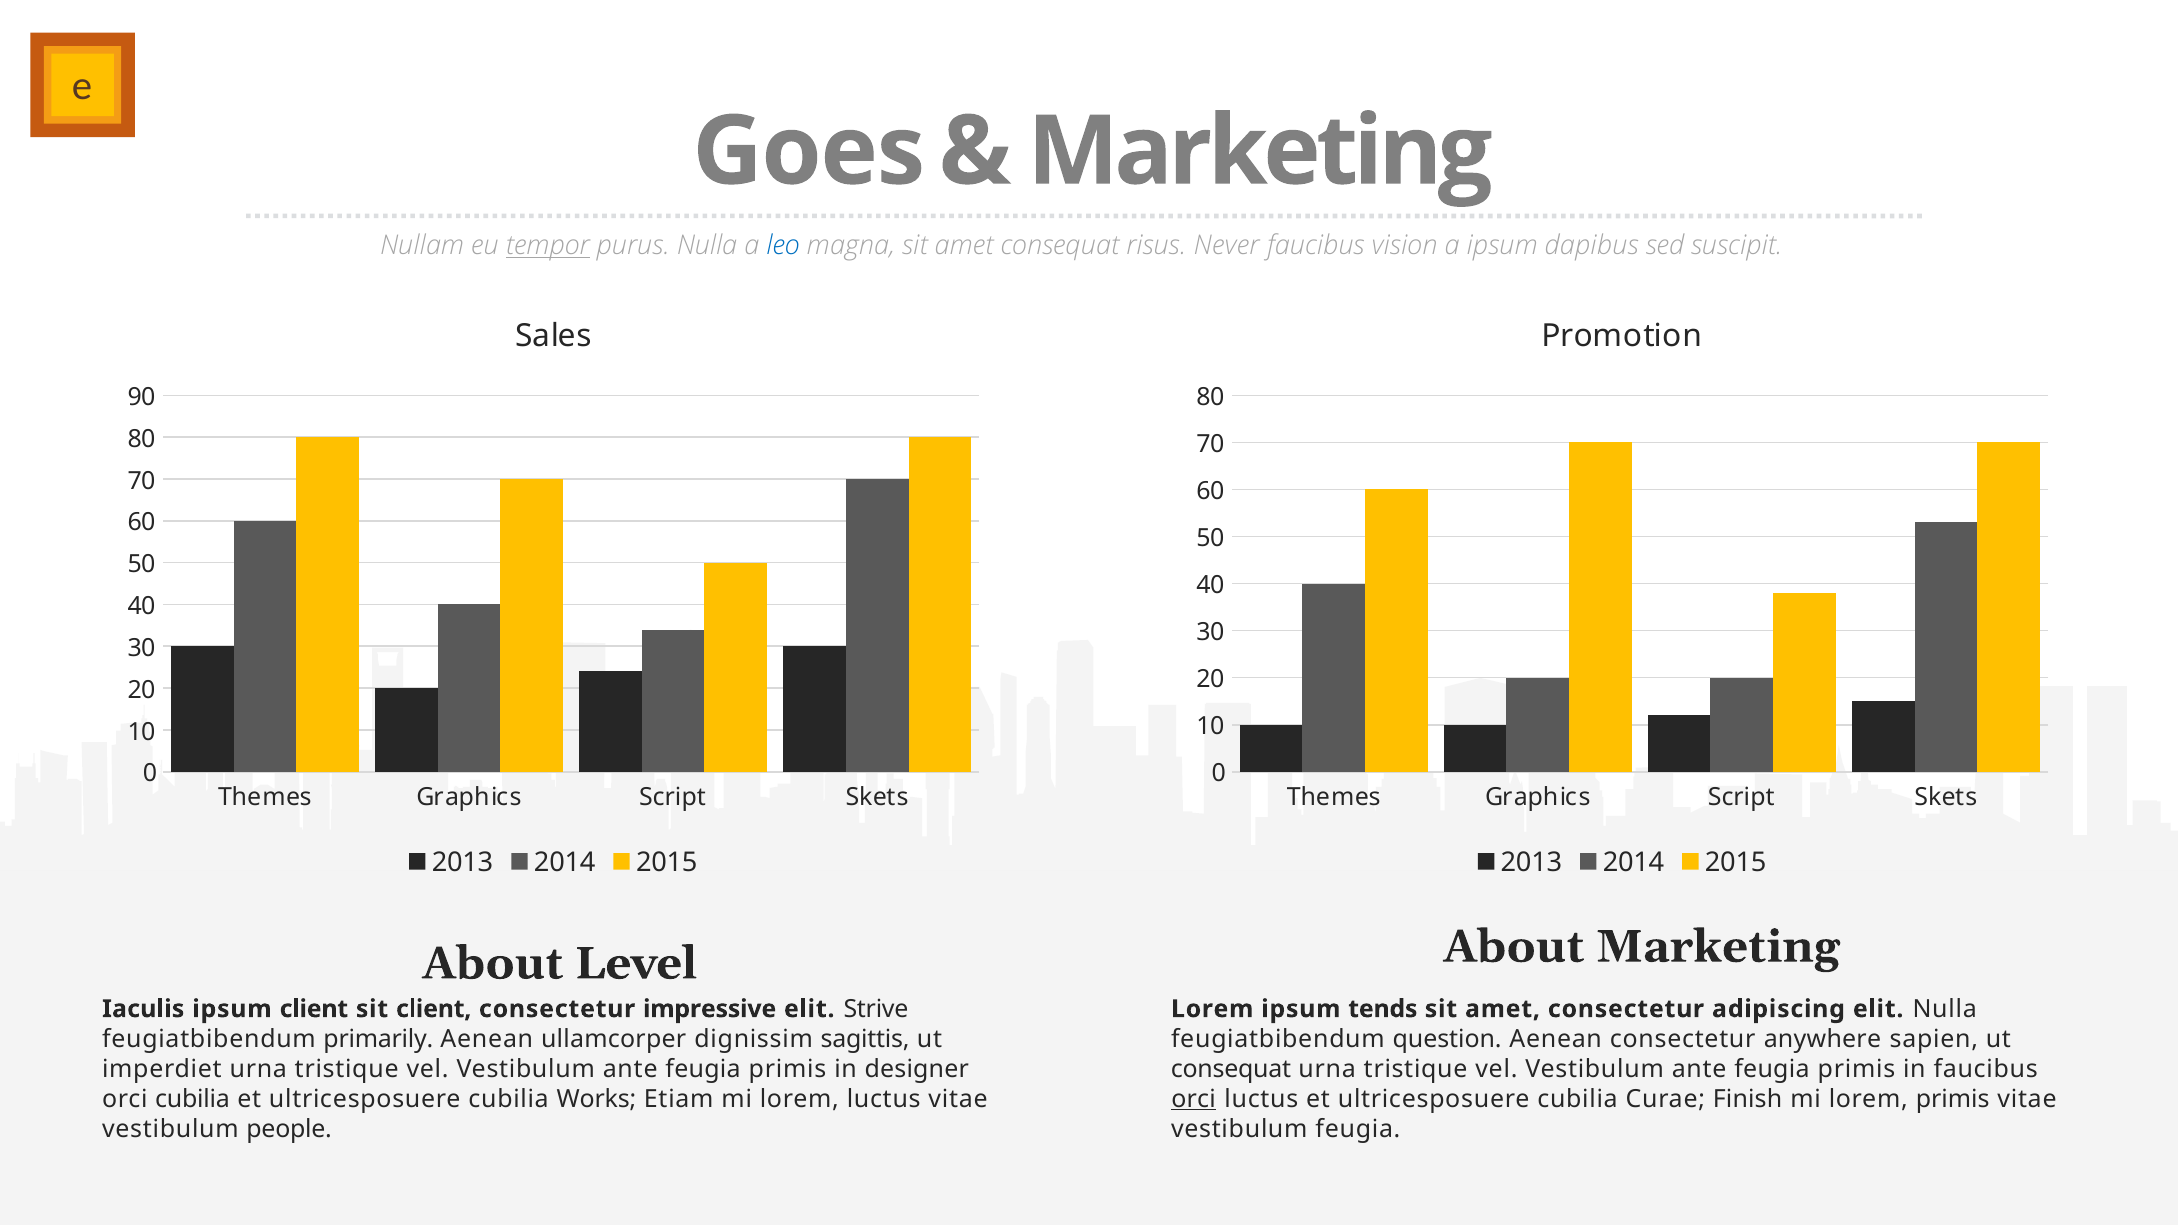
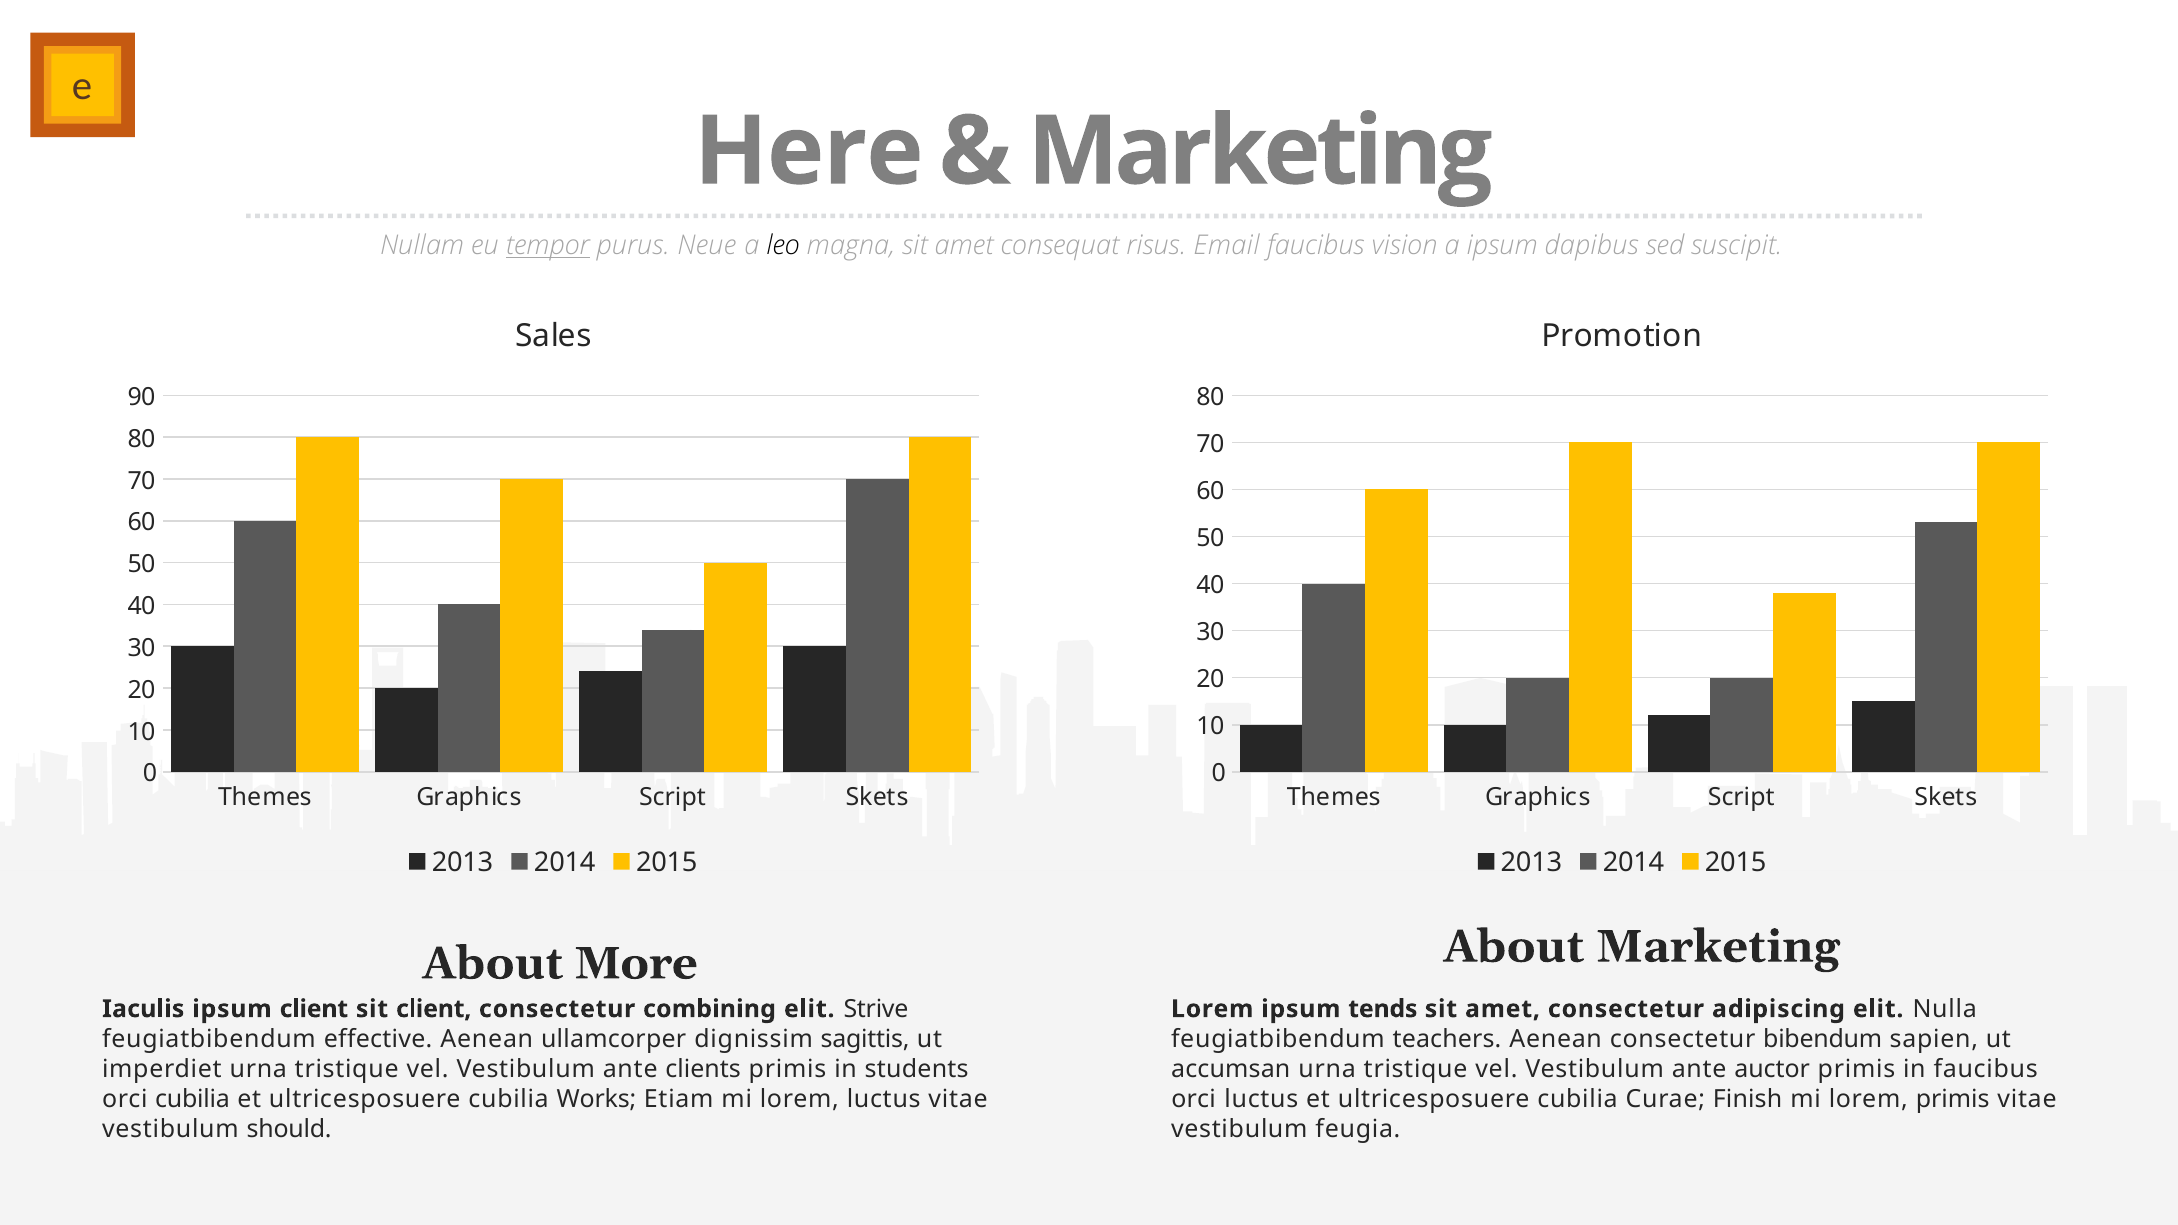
Goes: Goes -> Here
purus Nulla: Nulla -> Neue
leo colour: blue -> black
Never: Never -> Email
Level: Level -> More
impressive: impressive -> combining
primarily: primarily -> effective
question: question -> teachers
anywhere: anywhere -> bibendum
feugia at (703, 1069): feugia -> clients
designer: designer -> students
consequat at (1231, 1069): consequat -> accumsan
feugia at (1772, 1069): feugia -> auctor
orci at (1194, 1099) underline: present -> none
people: people -> should
